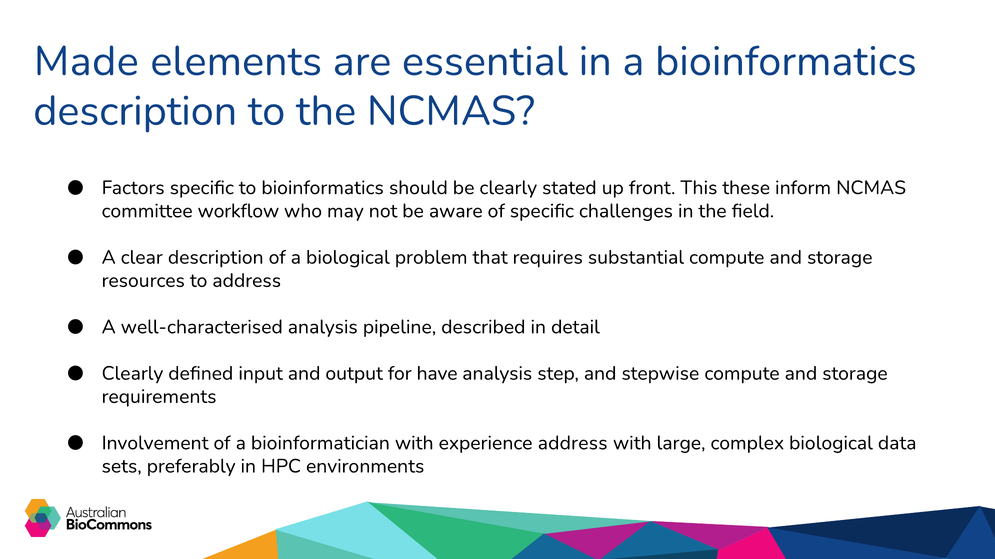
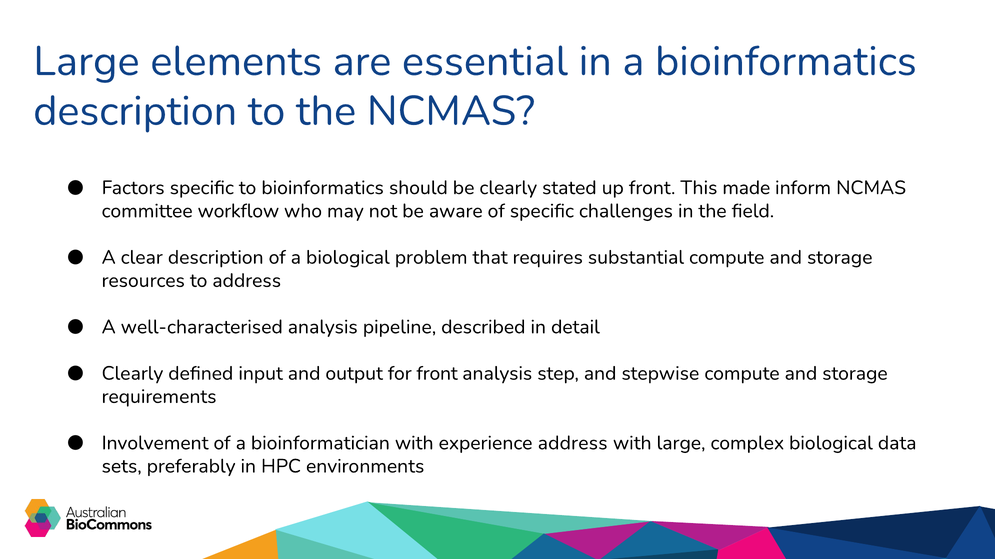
Made at (86, 61): Made -> Large
these: these -> made
for have: have -> front
